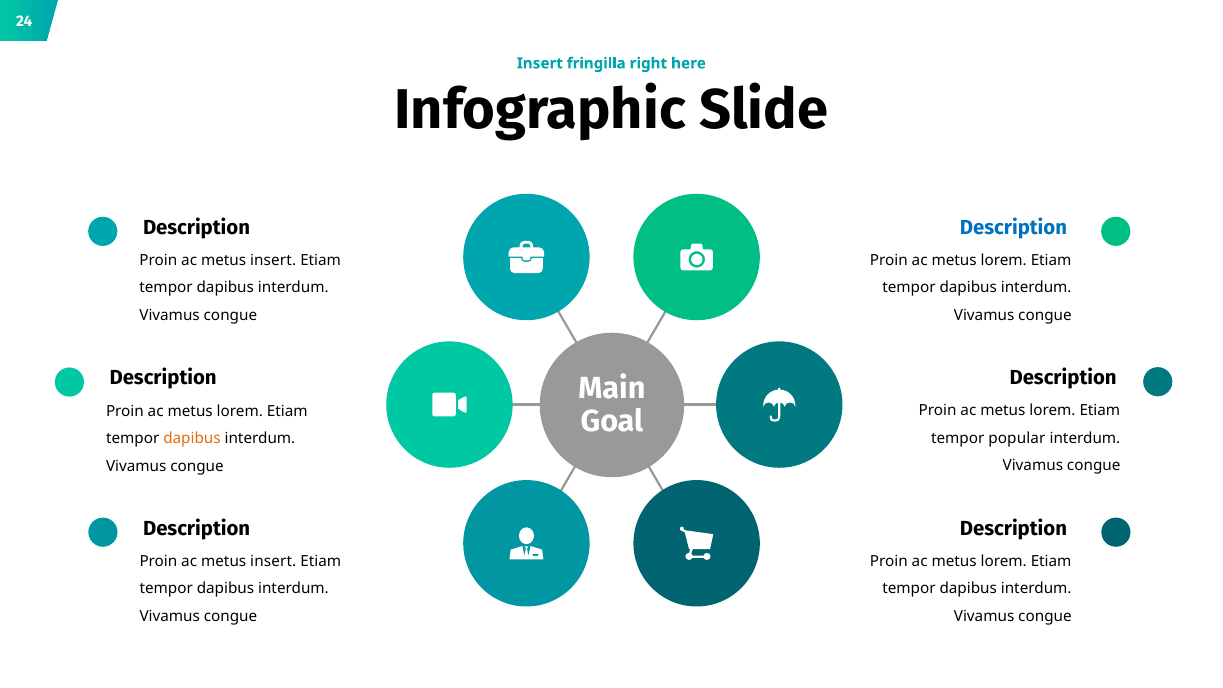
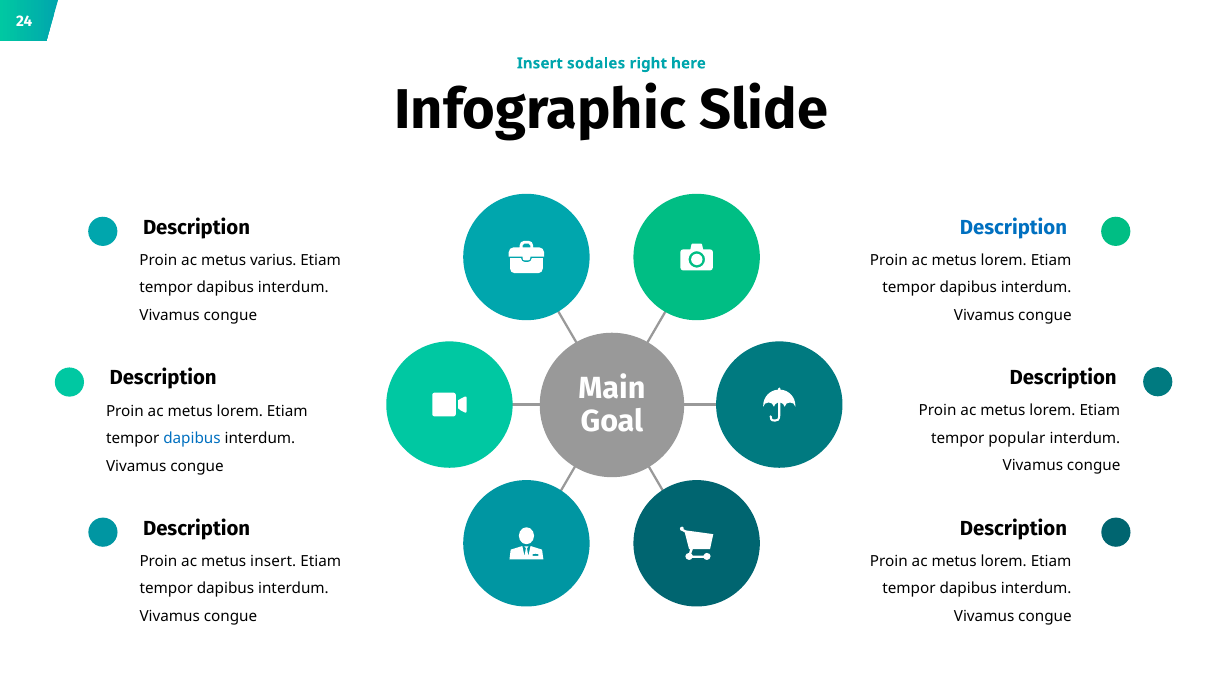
fringilla: fringilla -> sodales
insert at (273, 260): insert -> varius
dapibus at (192, 439) colour: orange -> blue
